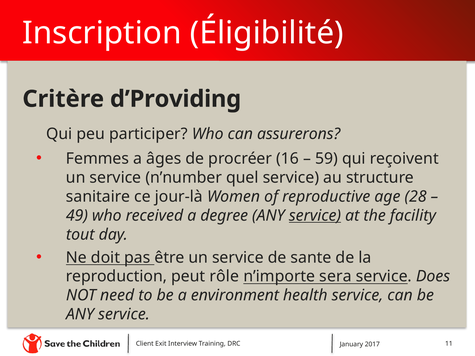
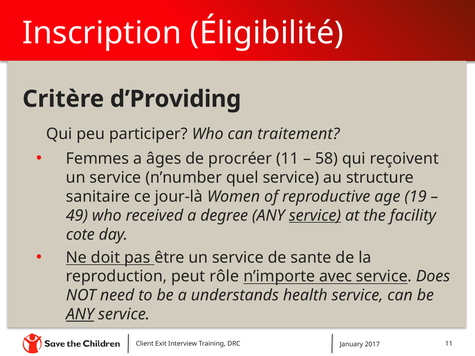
assurerons: assurerons -> traitement
procréer 16: 16 -> 11
59: 59 -> 58
28: 28 -> 19
tout: tout -> cote
sera: sera -> avec
environment: environment -> understands
ANY at (80, 315) underline: none -> present
